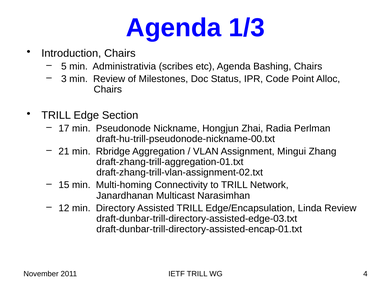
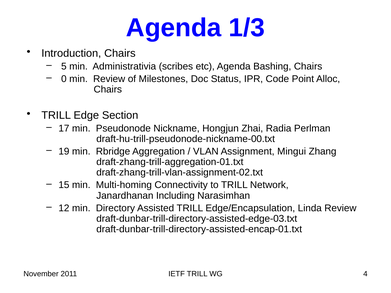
3: 3 -> 0
21: 21 -> 19
Multicast: Multicast -> Including
